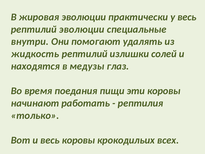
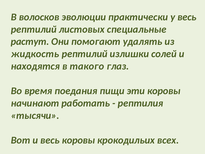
жировая: жировая -> волосков
рептилий эволюции: эволюции -> листовых
внутри: внутри -> растут
медузы: медузы -> такого
только: только -> тысячи
